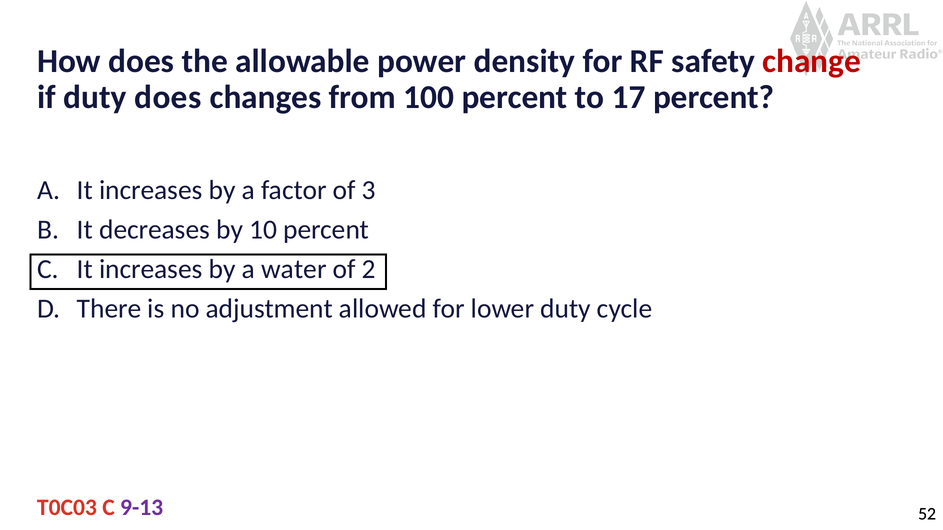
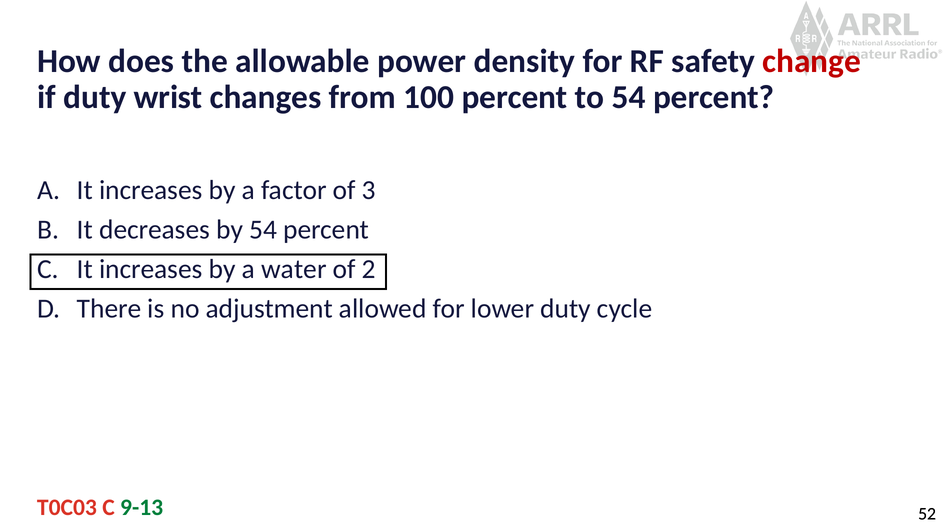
duty does: does -> wrist
to 17: 17 -> 54
by 10: 10 -> 54
9-13 colour: purple -> green
